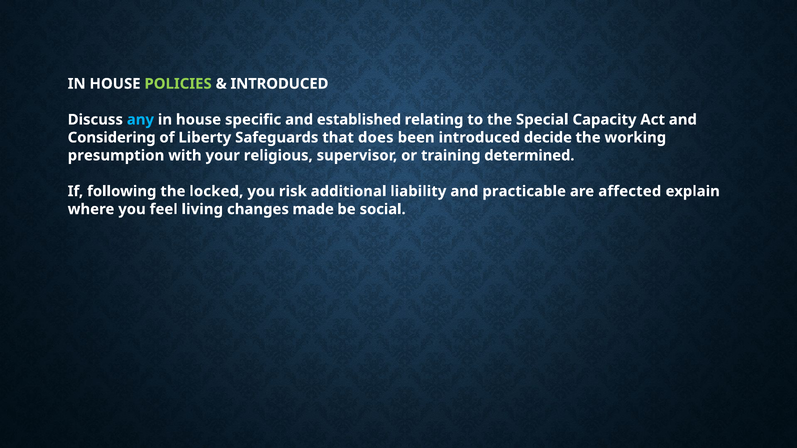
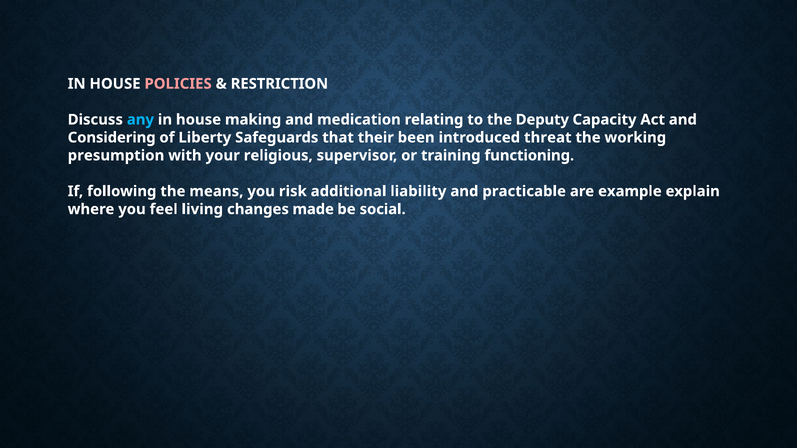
POLICIES colour: light green -> pink
INTRODUCED at (279, 84): INTRODUCED -> RESTRICTION
specific: specific -> making
established: established -> medication
Special: Special -> Deputy
does: does -> their
decide: decide -> threat
determined: determined -> functioning
locked: locked -> means
affected: affected -> example
